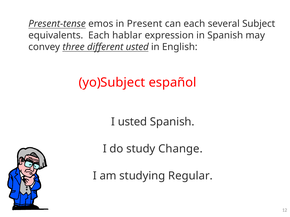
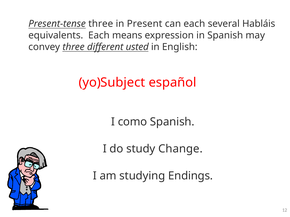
Present-tense emos: emos -> three
several Subject: Subject -> Habláis
hablar: hablar -> means
I usted: usted -> como
Regular: Regular -> Endings
